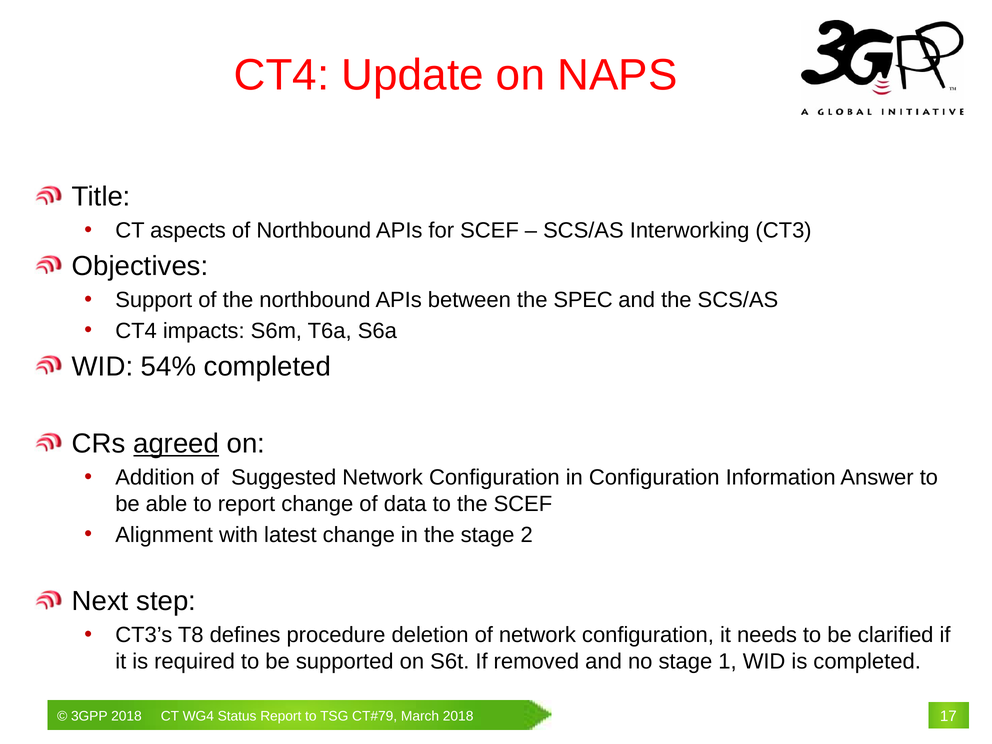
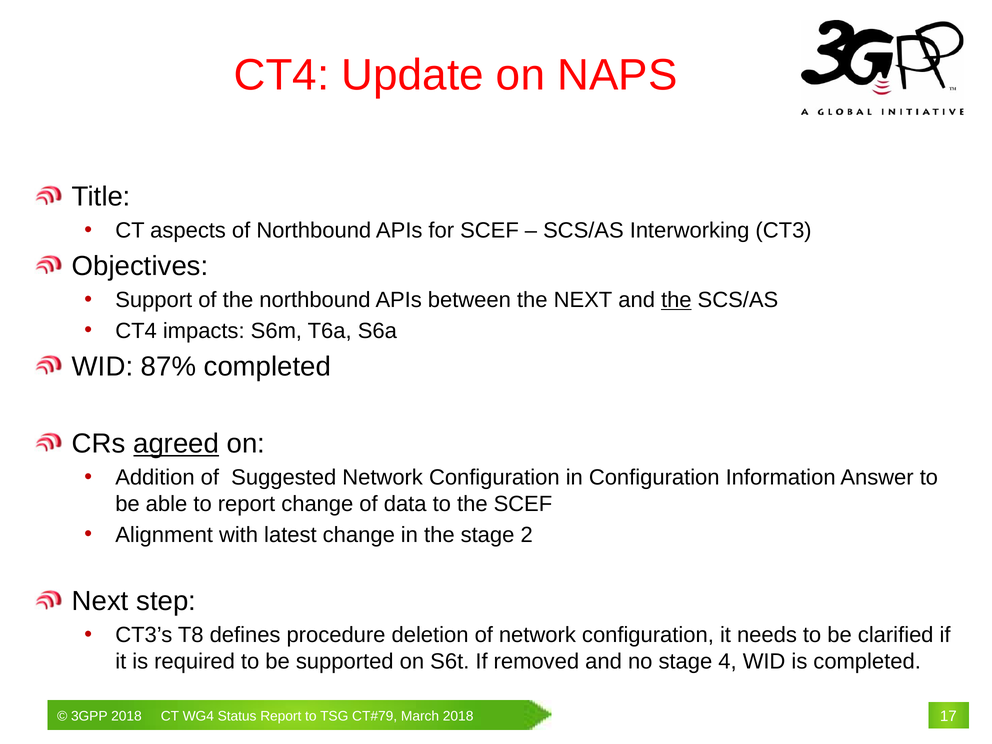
the SPEC: SPEC -> NEXT
the at (676, 300) underline: none -> present
54%: 54% -> 87%
1: 1 -> 4
